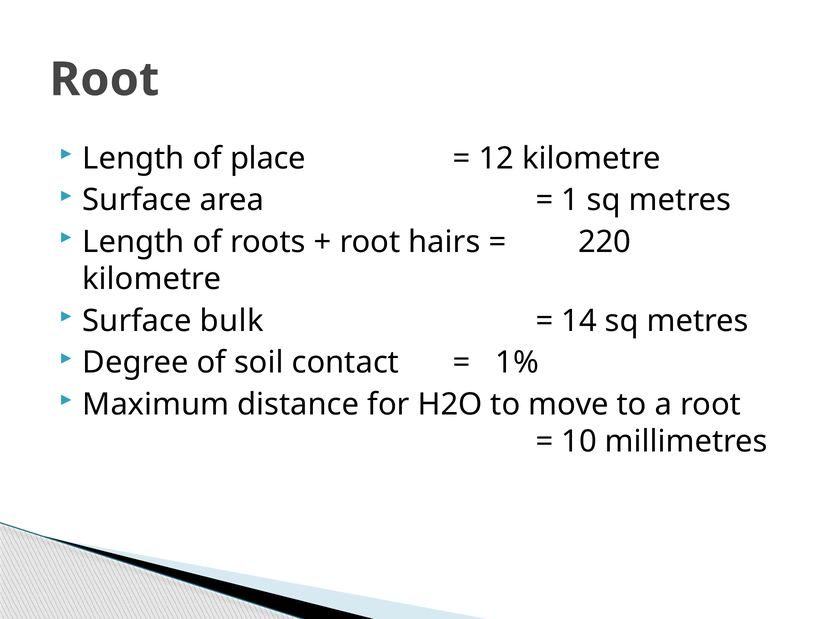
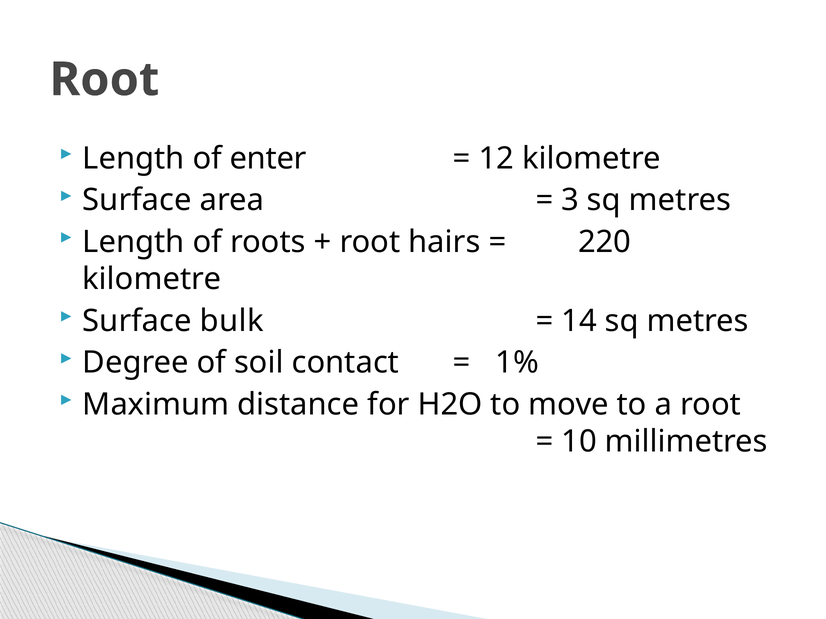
place: place -> enter
1: 1 -> 3
